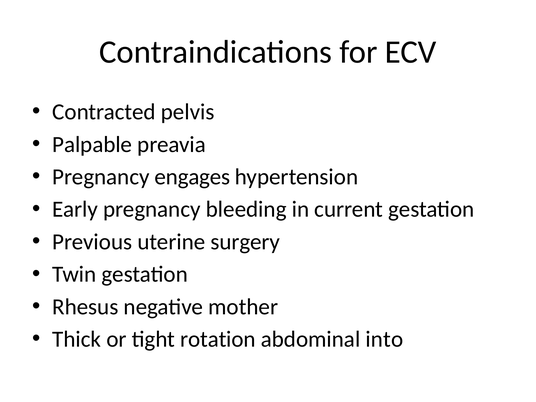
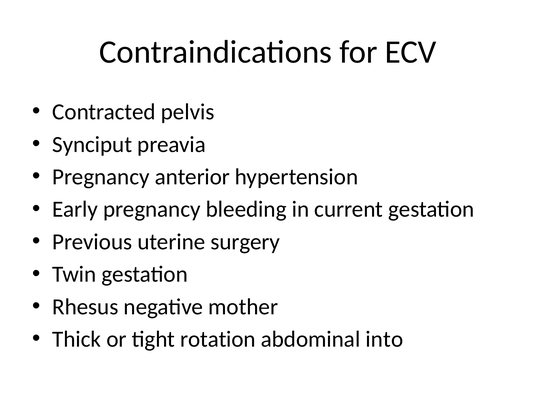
Palpable: Palpable -> Synciput
engages: engages -> anterior
